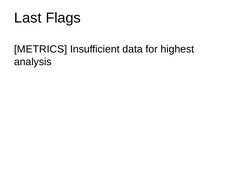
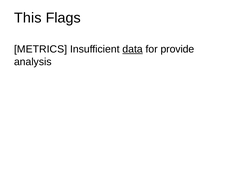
Last: Last -> This
data underline: none -> present
highest: highest -> provide
